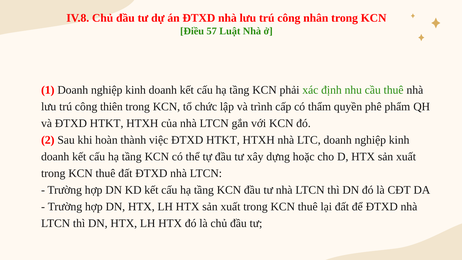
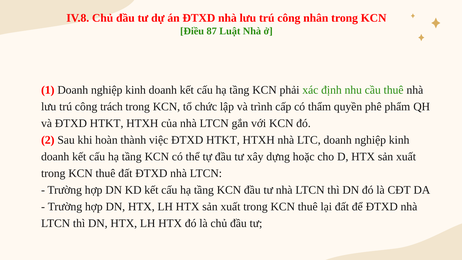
57: 57 -> 87
thiên: thiên -> trách
